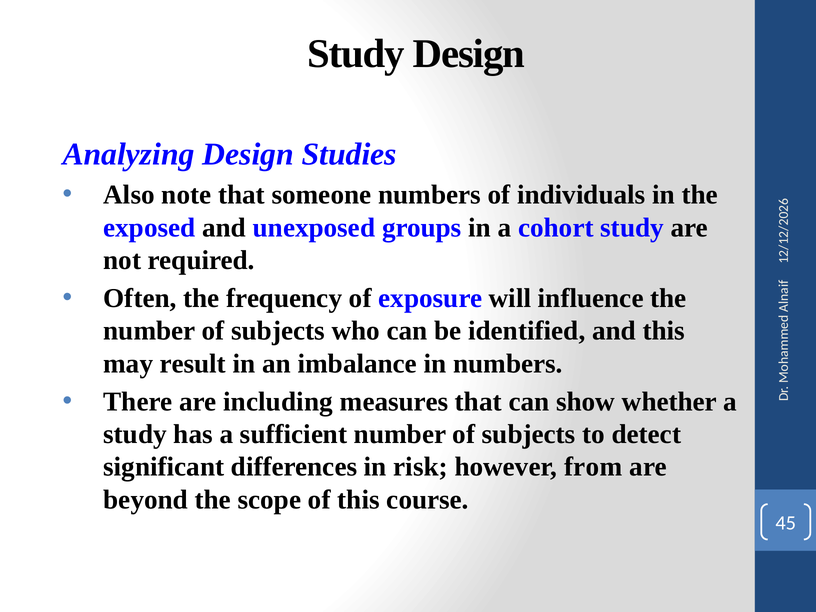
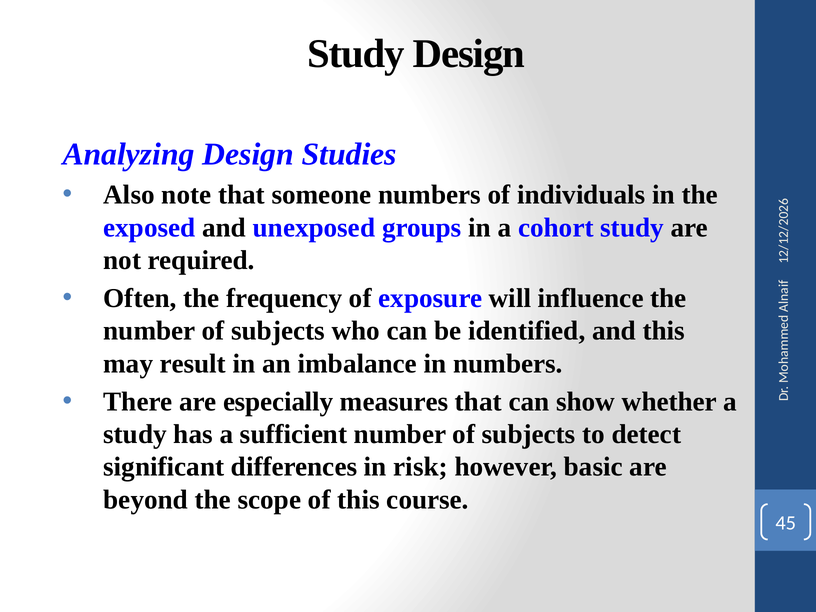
including: including -> especially
from: from -> basic
